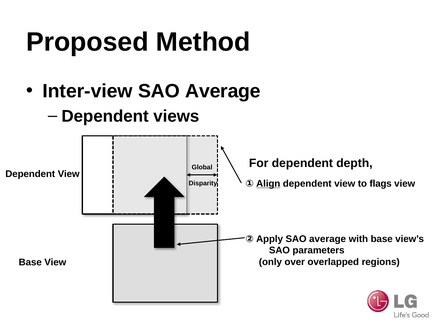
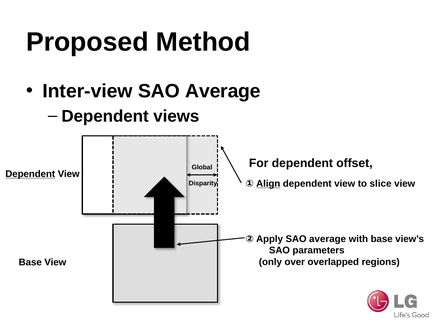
depth: depth -> offset
Dependent at (30, 174) underline: none -> present
flags: flags -> slice
